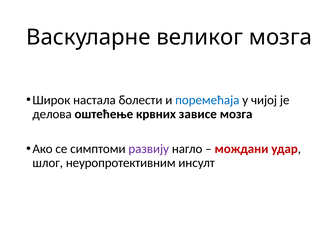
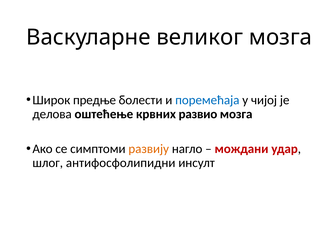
настала: настала -> предње
зависе: зависе -> развио
развију colour: purple -> orange
неуропротективним: неуропротективним -> антифосфолипидни
